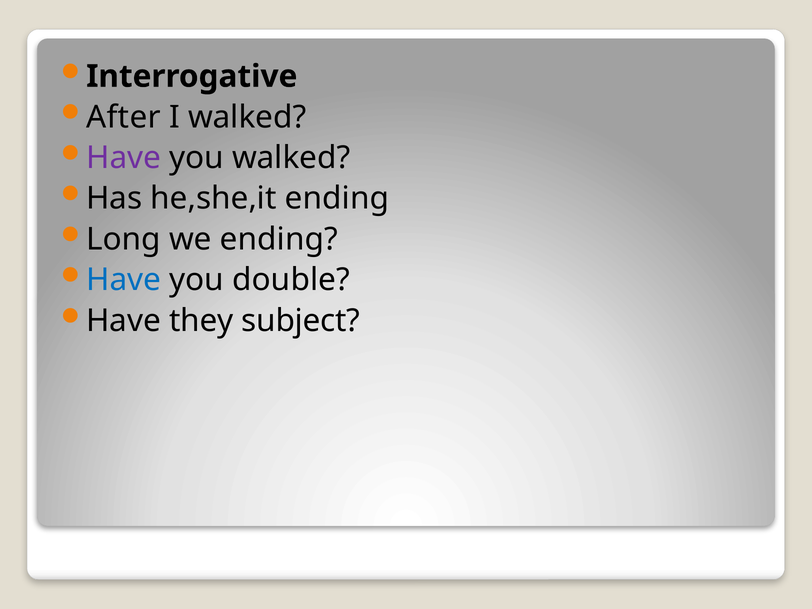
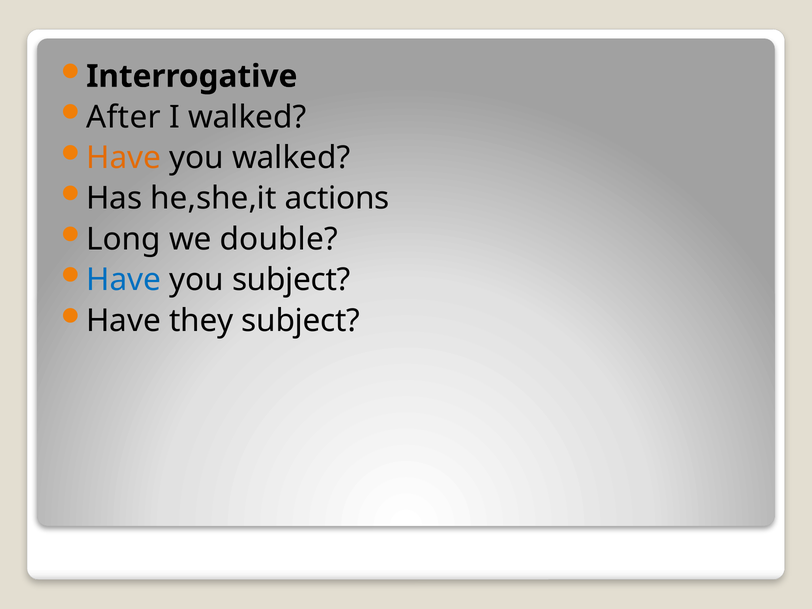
Have at (124, 158) colour: purple -> orange
he,she,it ending: ending -> actions
we ending: ending -> double
you double: double -> subject
